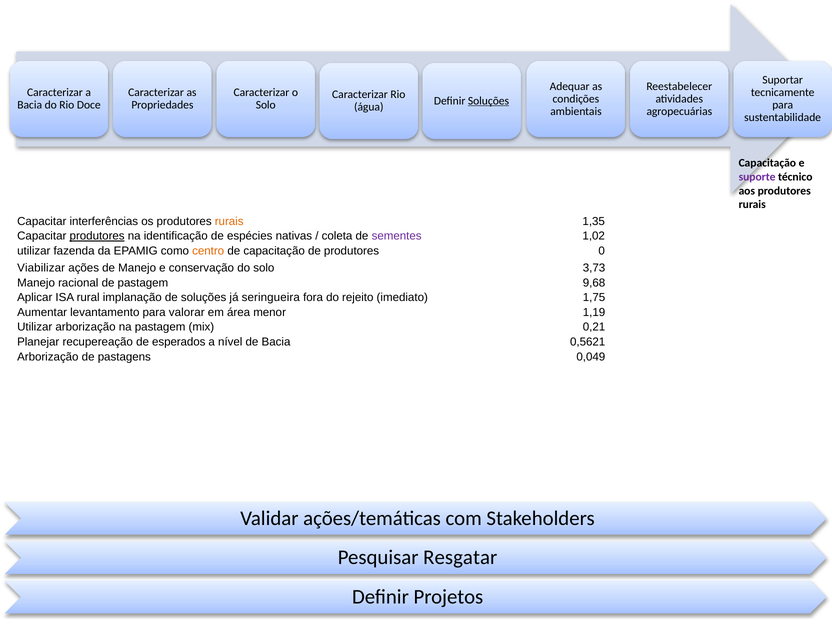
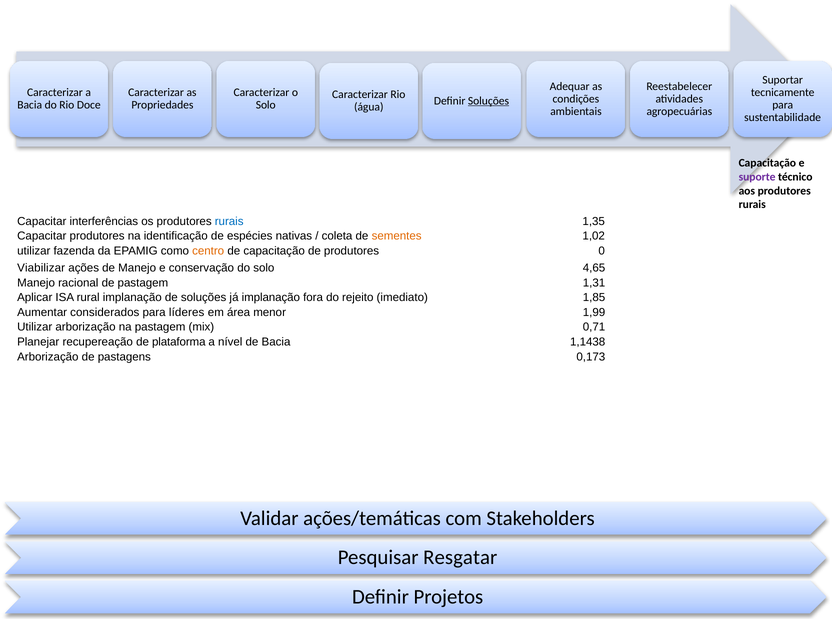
rurais at (229, 221) colour: orange -> blue
produtores at (97, 236) underline: present -> none
sementes colour: purple -> orange
3,73: 3,73 -> 4,65
9,68: 9,68 -> 1,31
já seringueira: seringueira -> implanação
1,75: 1,75 -> 1,85
levantamento: levantamento -> considerados
valorar: valorar -> líderes
1,19: 1,19 -> 1,99
0,21: 0,21 -> 0,71
esperados: esperados -> plataforma
0,5621: 0,5621 -> 1,1438
0,049: 0,049 -> 0,173
